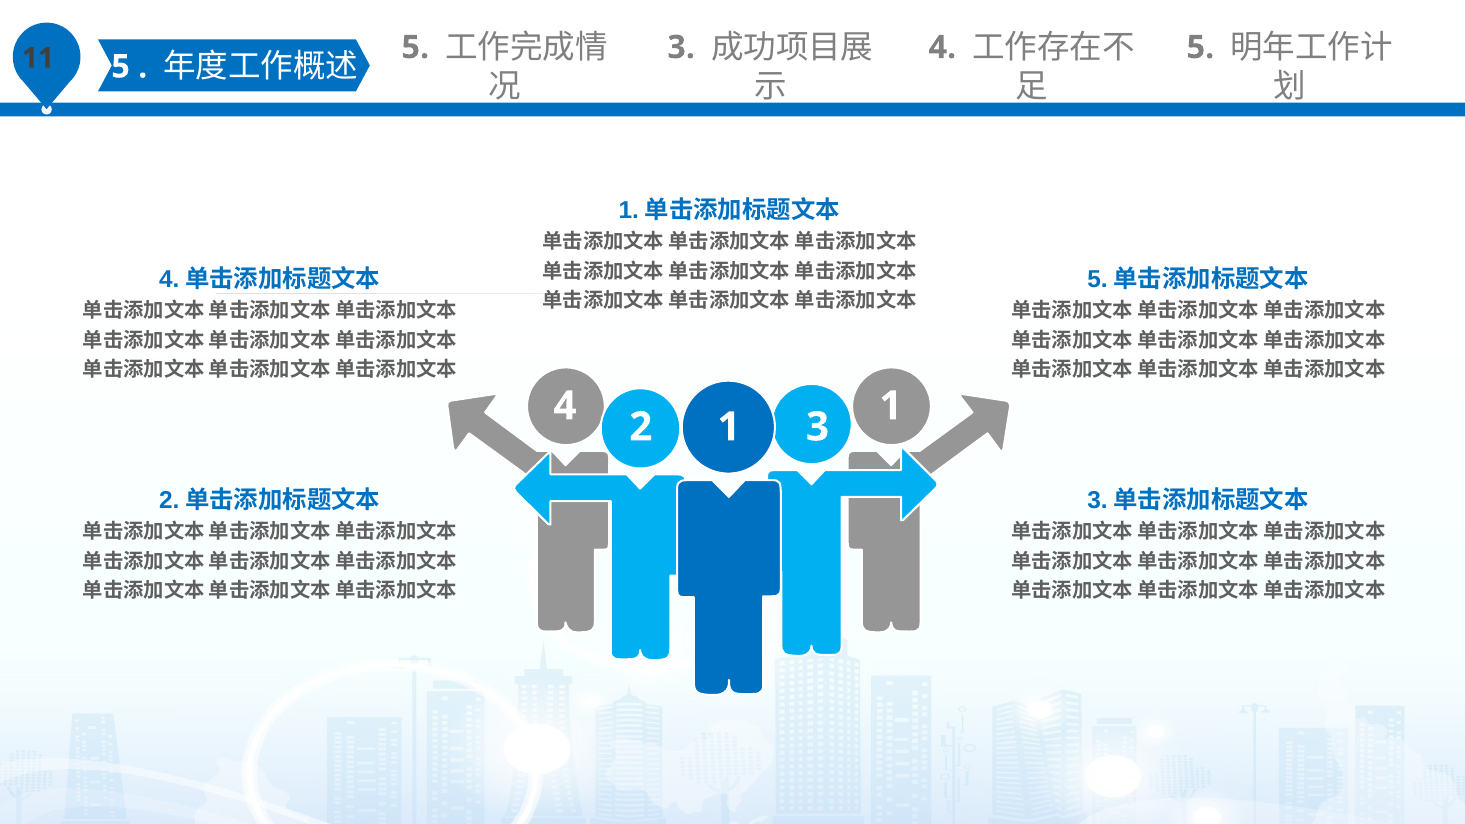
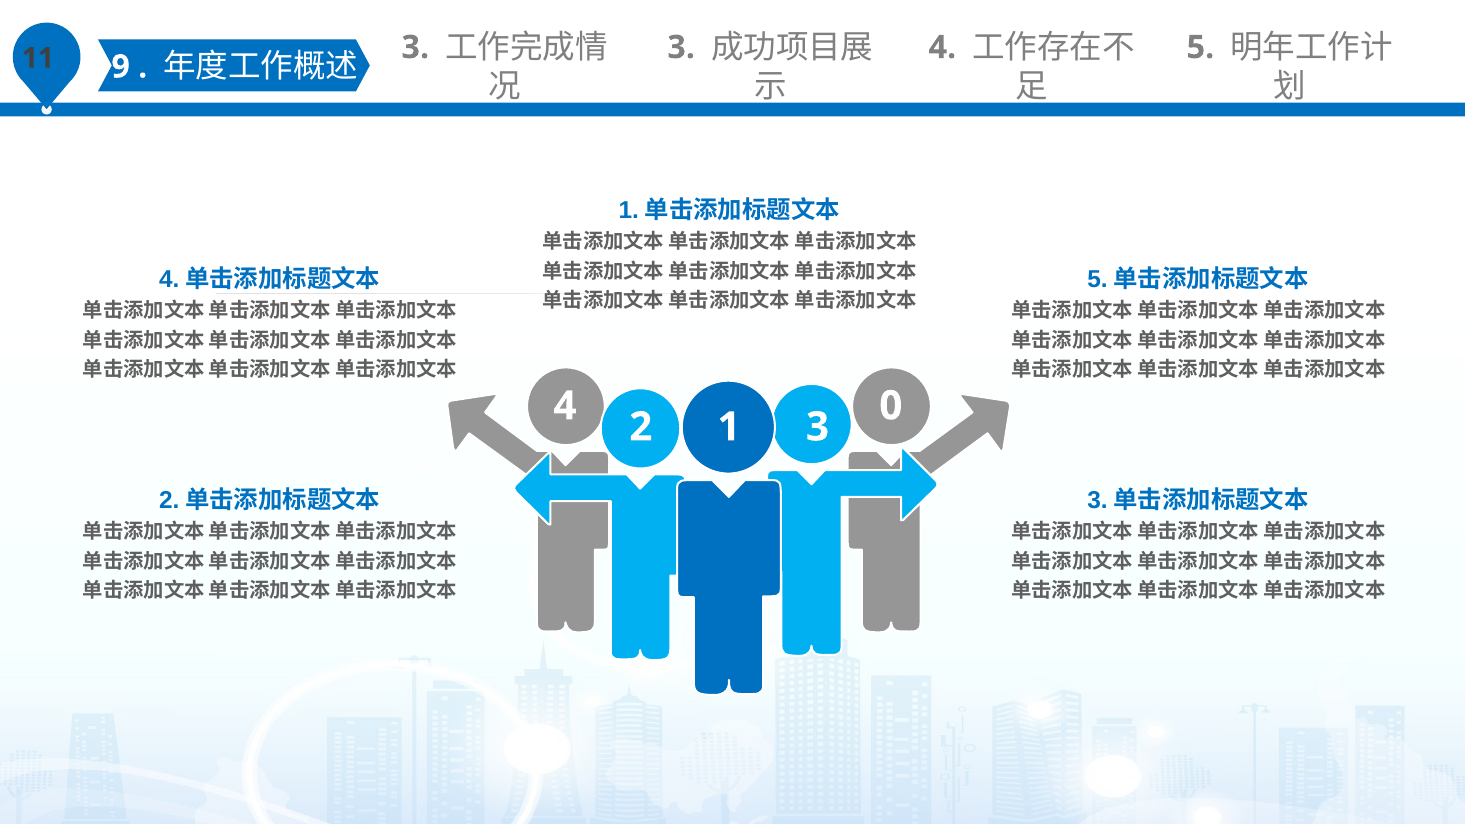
5 at (121, 67): 5 -> 9
5 at (415, 47): 5 -> 3
4 1: 1 -> 0
